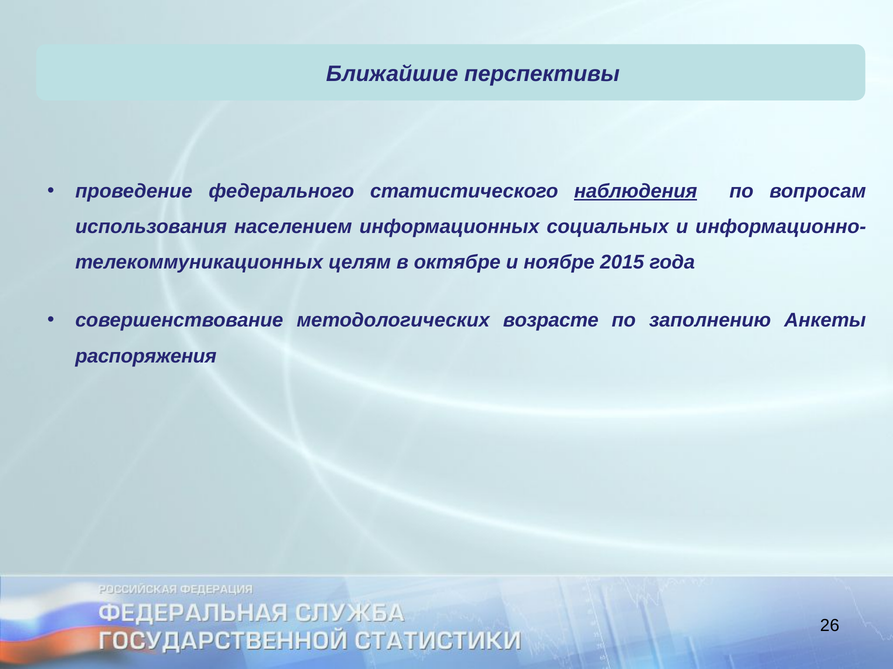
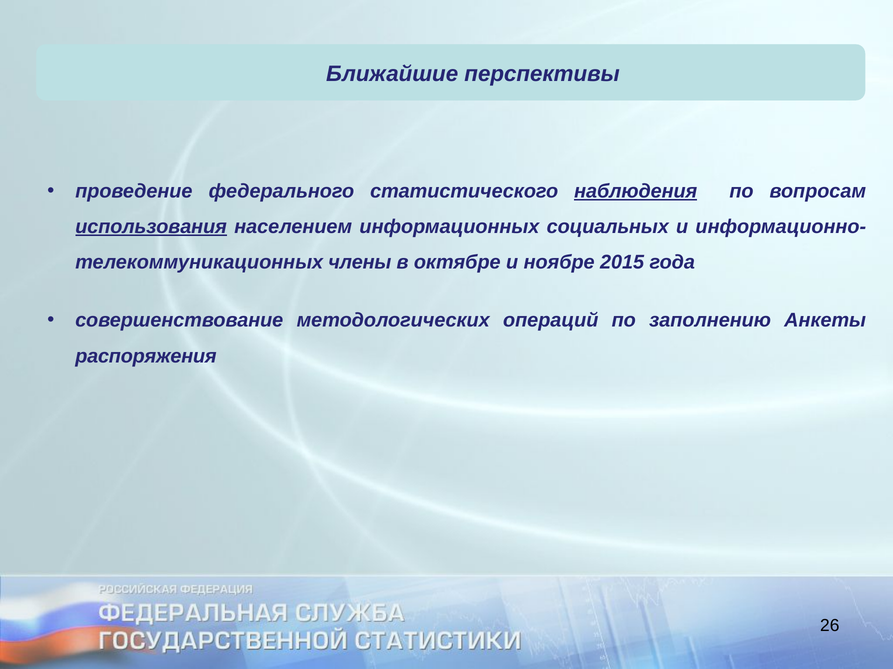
использования underline: none -> present
целям: целям -> члены
возрасте: возрасте -> операций
